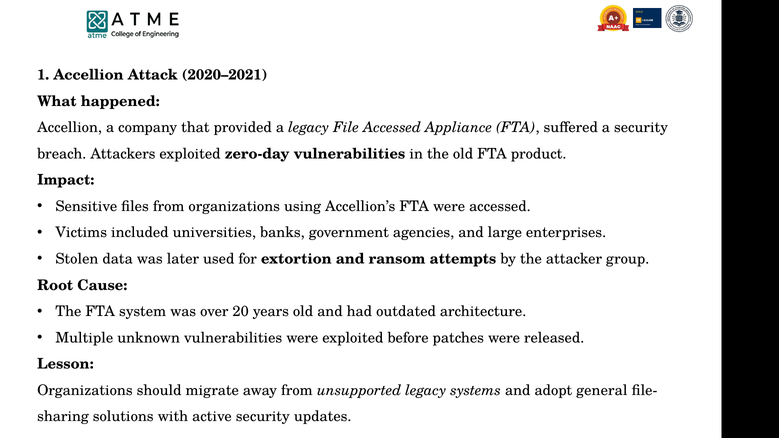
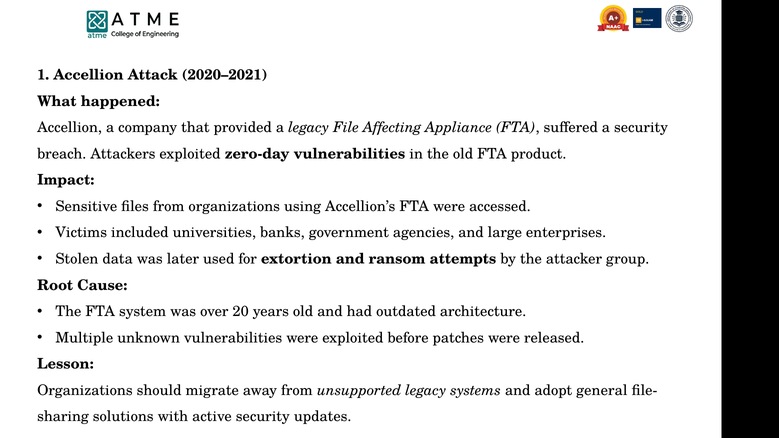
File Accessed: Accessed -> Affecting
